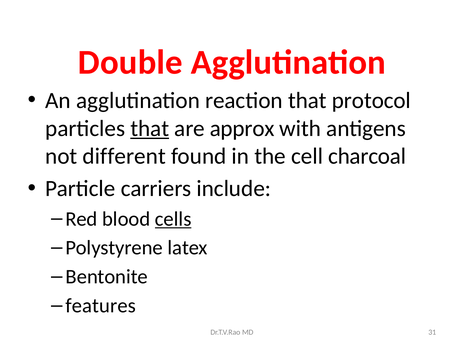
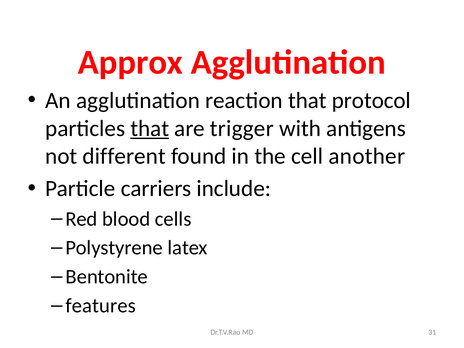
Double: Double -> Approx
approx: approx -> trigger
charcoal: charcoal -> another
cells underline: present -> none
